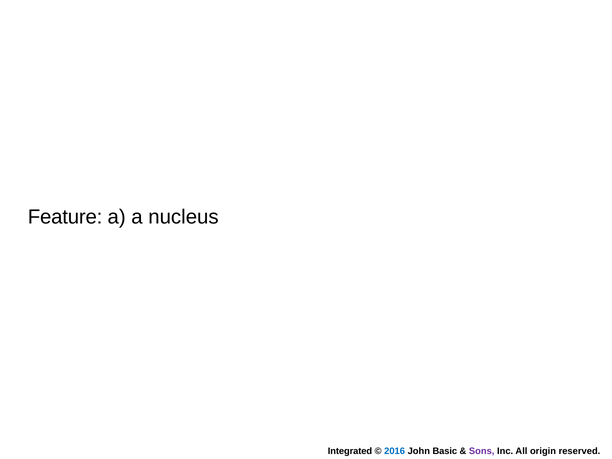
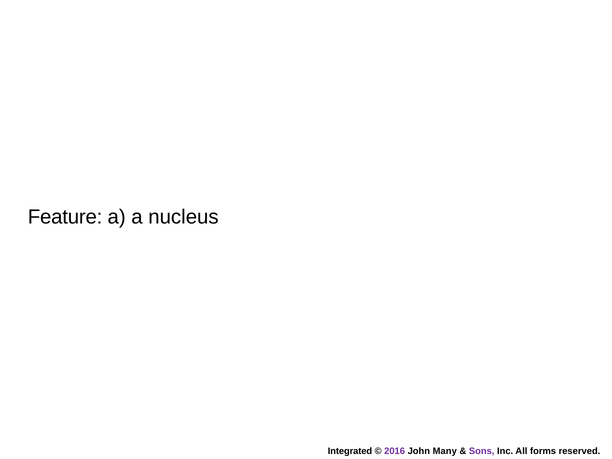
2016 colour: blue -> purple
Basic: Basic -> Many
origin: origin -> forms
